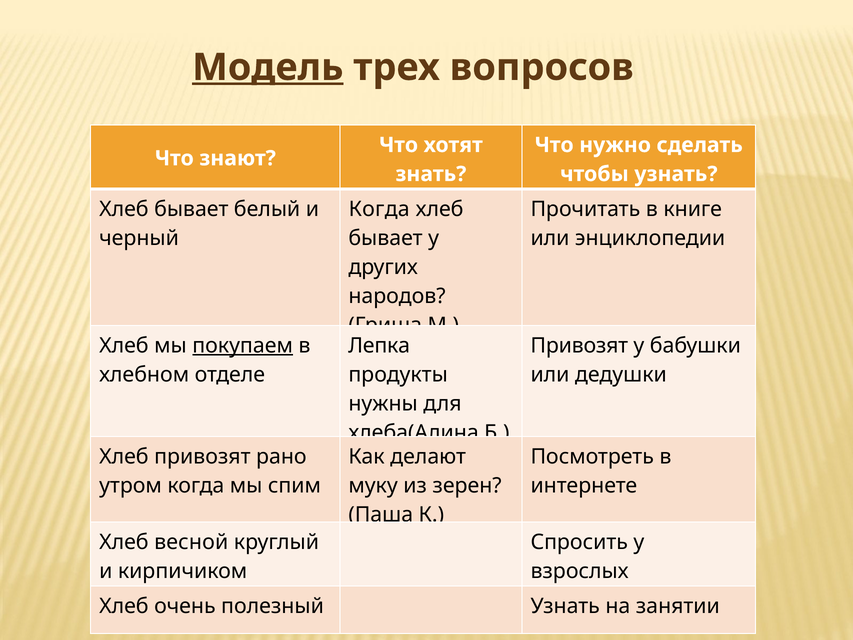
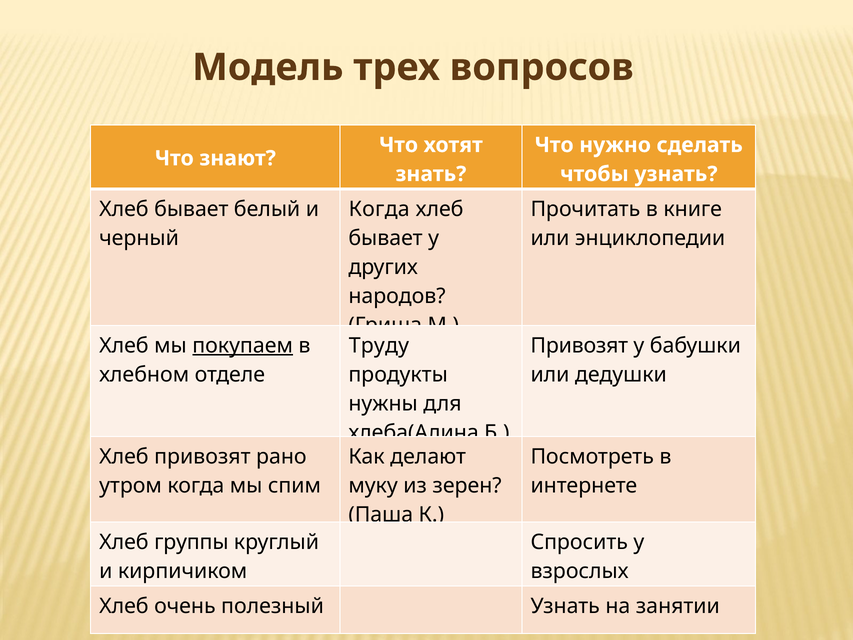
Модель underline: present -> none
Лепка: Лепка -> Труду
весной: весной -> группы
